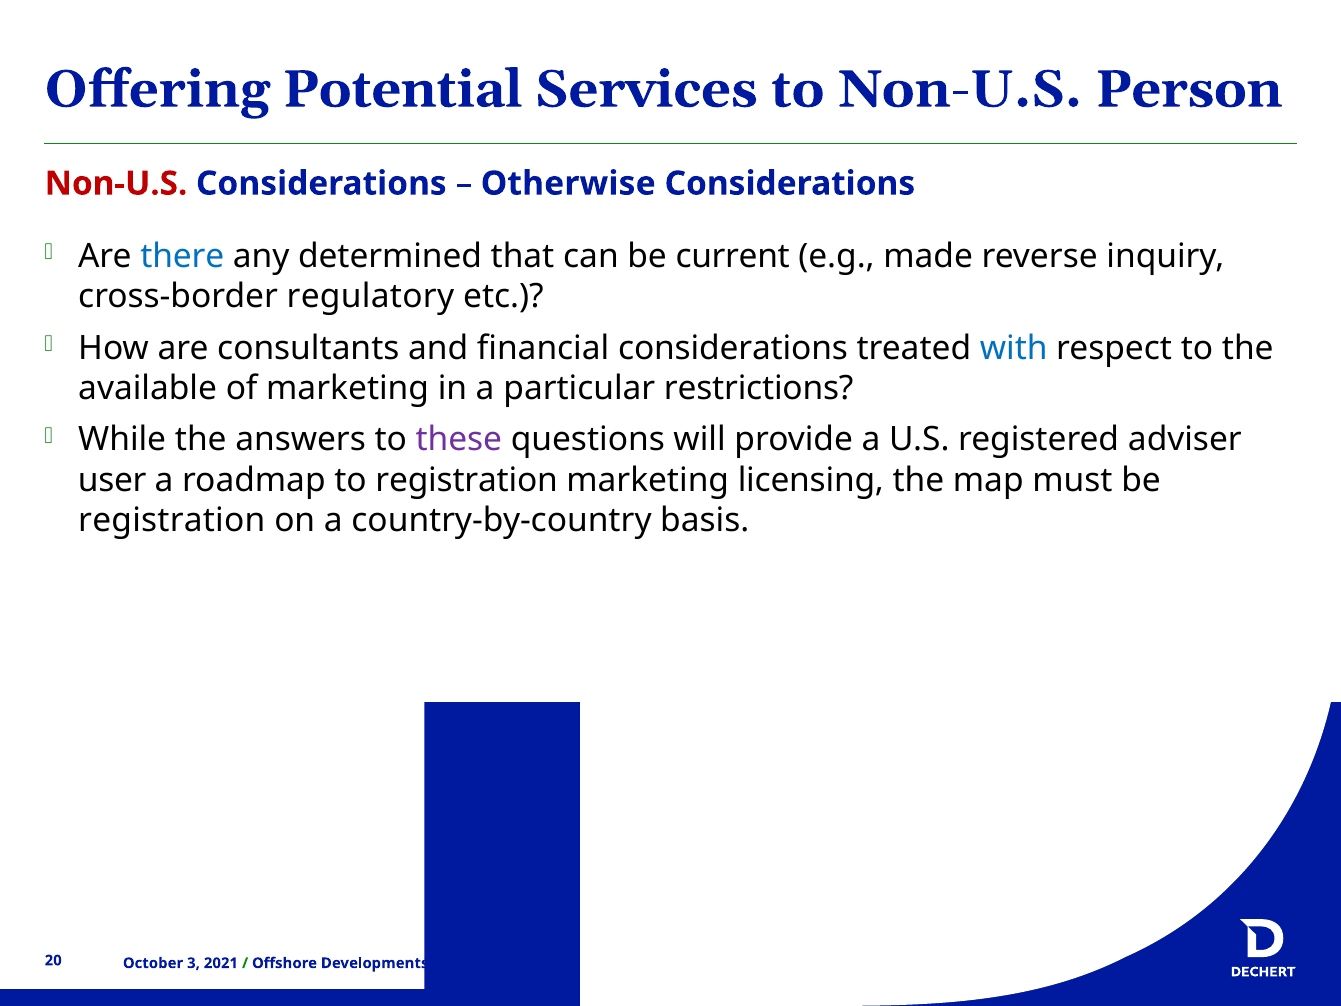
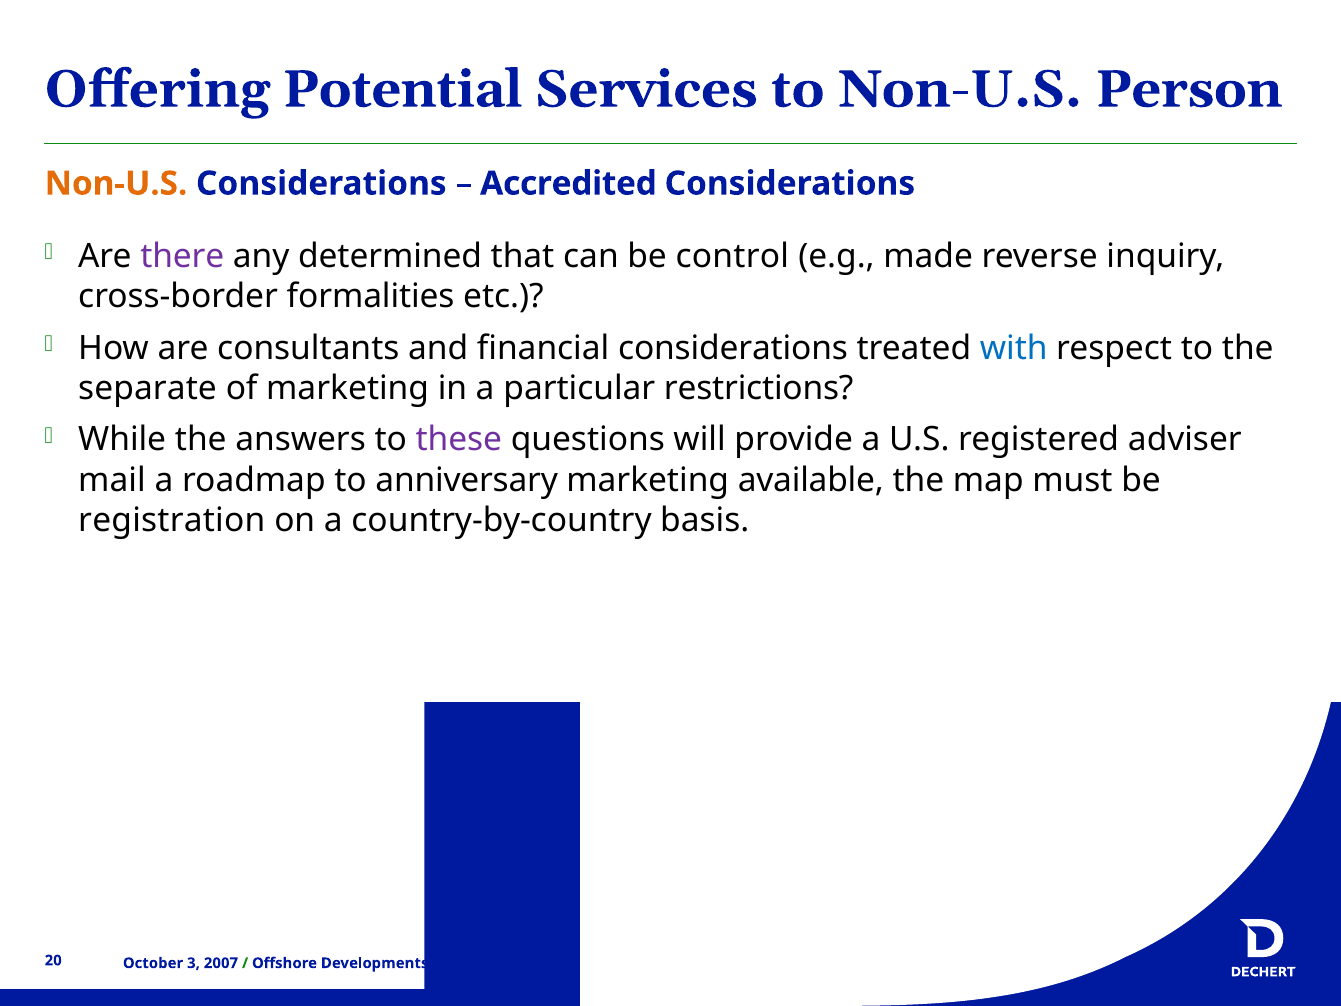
Non-U.S at (116, 183) colour: red -> orange
Otherwise: Otherwise -> Accredited
there colour: blue -> purple
current: current -> control
regulatory: regulatory -> formalities
available: available -> separate
user: user -> mail
to registration: registration -> anniversary
licensing: licensing -> available
2021: 2021 -> 2007
